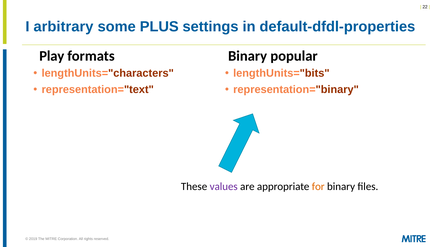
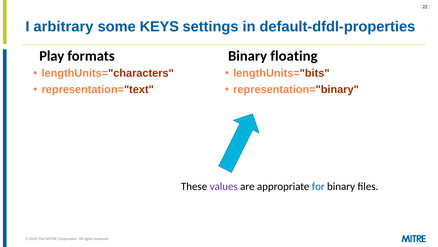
PLUS: PLUS -> KEYS
popular: popular -> floating
for colour: orange -> blue
